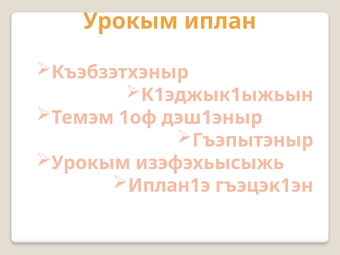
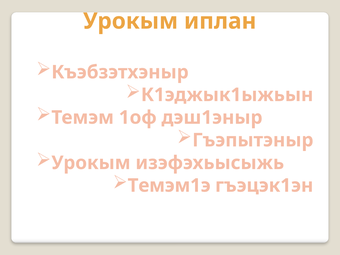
Иплан1э: Иплан1э -> Темэм1э
